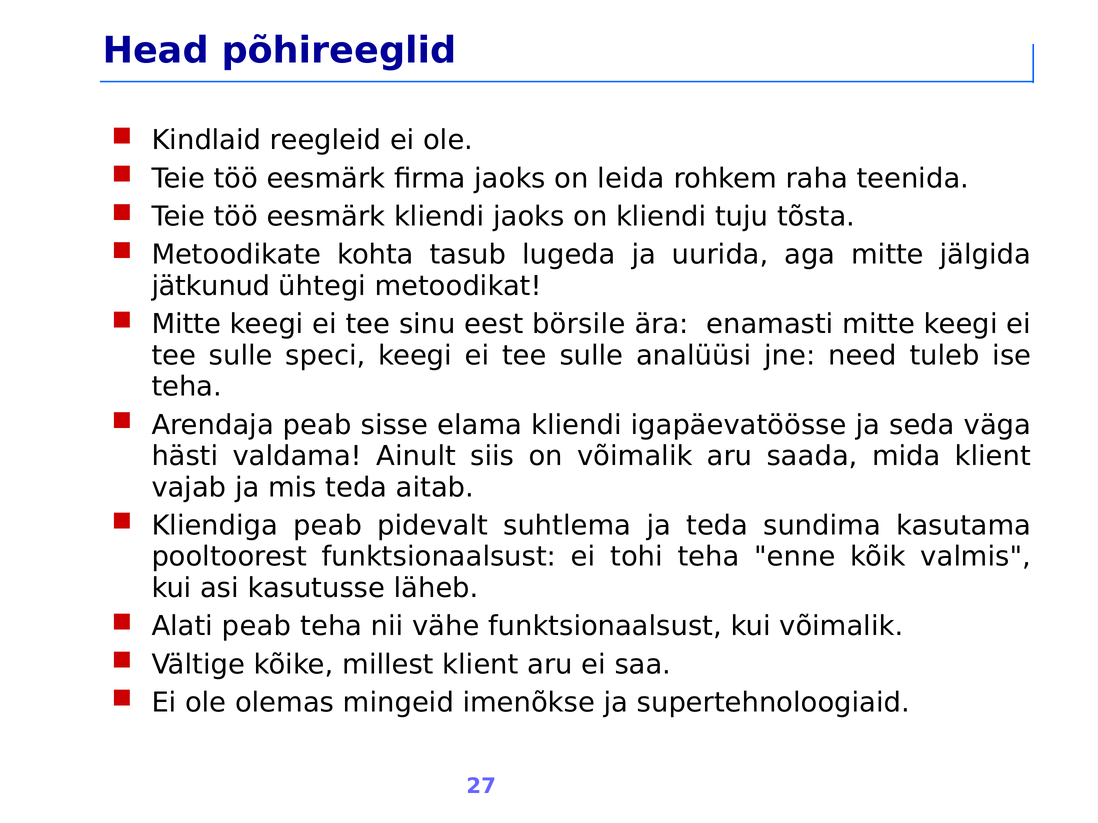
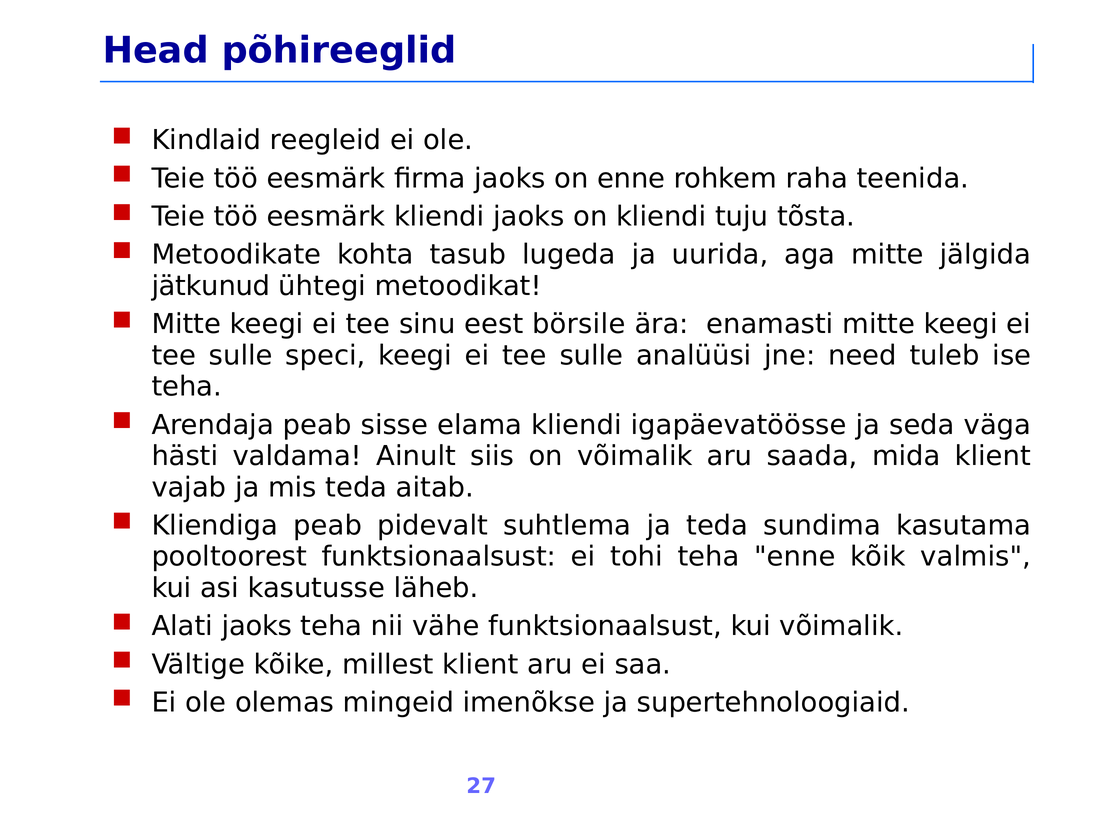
on leida: leida -> enne
Alati peab: peab -> jaoks
